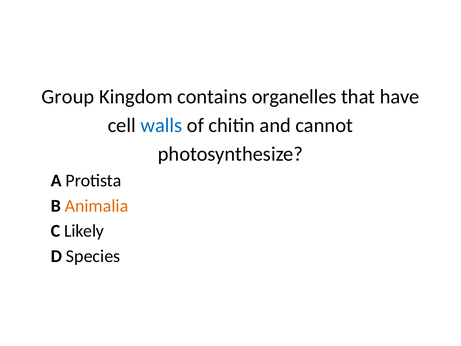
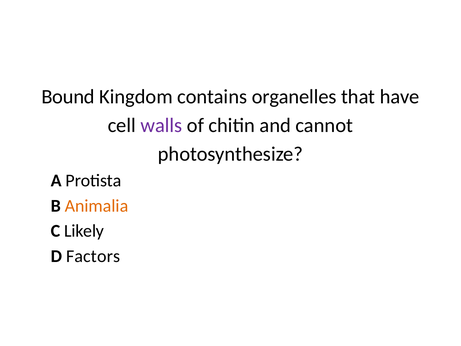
Group: Group -> Bound
walls colour: blue -> purple
Species: Species -> Factors
